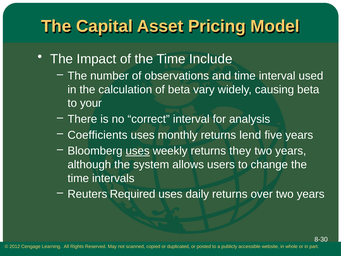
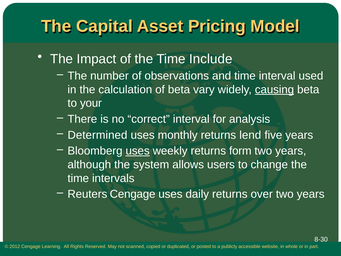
causing underline: none -> present
Coefficients: Coefficients -> Determined
they: they -> form
Reuters Required: Required -> Cengage
